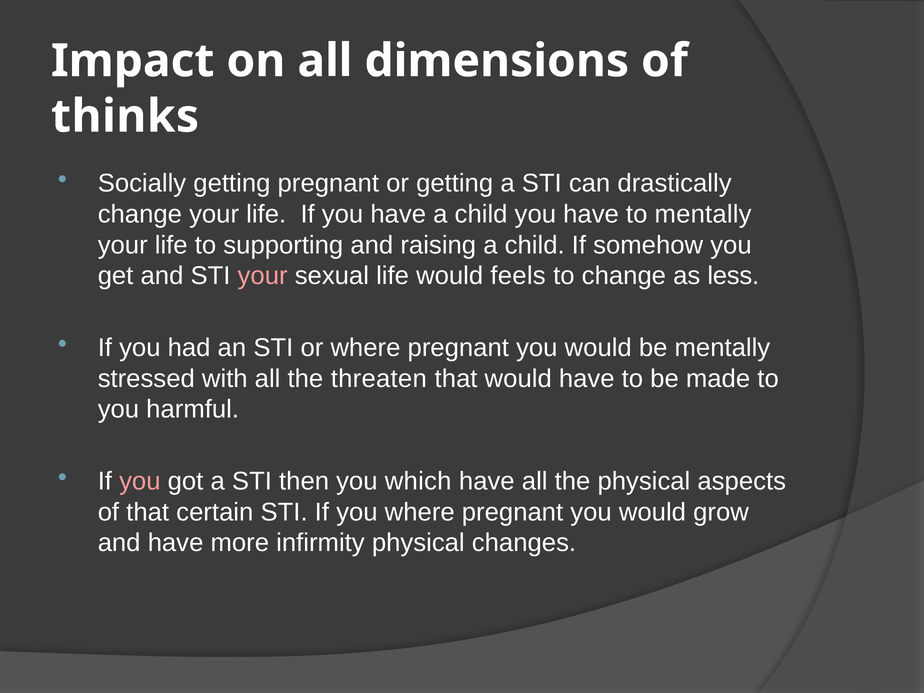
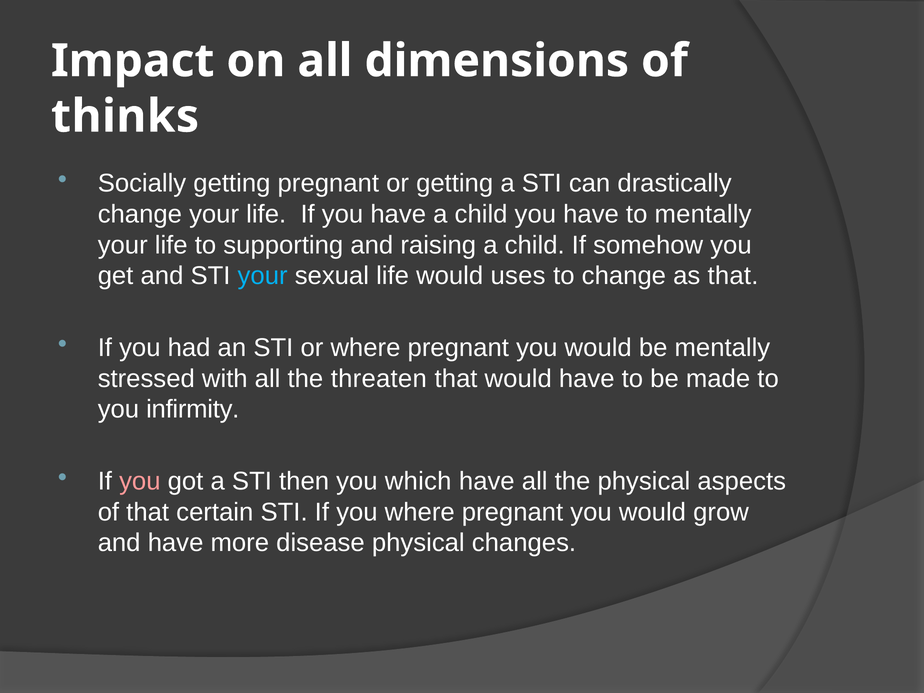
your at (263, 276) colour: pink -> light blue
feels: feels -> uses
as less: less -> that
harmful: harmful -> infirmity
infirmity: infirmity -> disease
